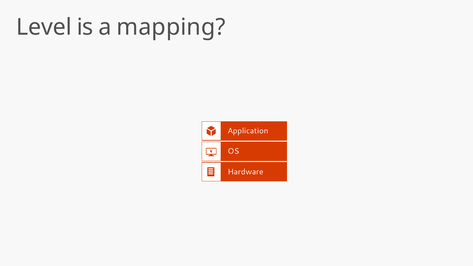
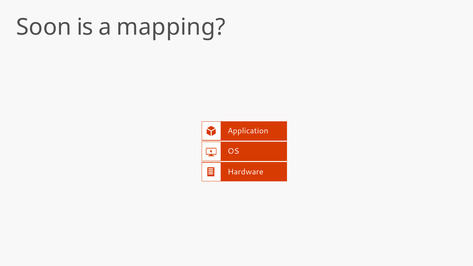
Level: Level -> Soon
